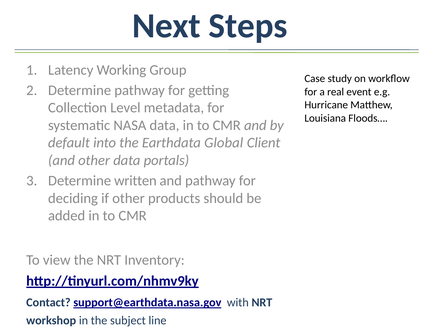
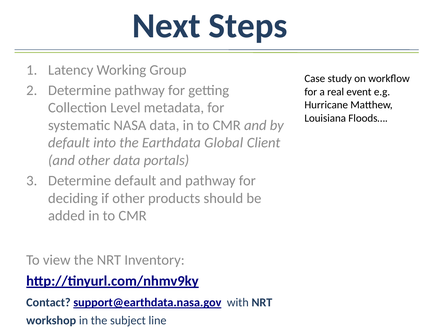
Determine written: written -> default
